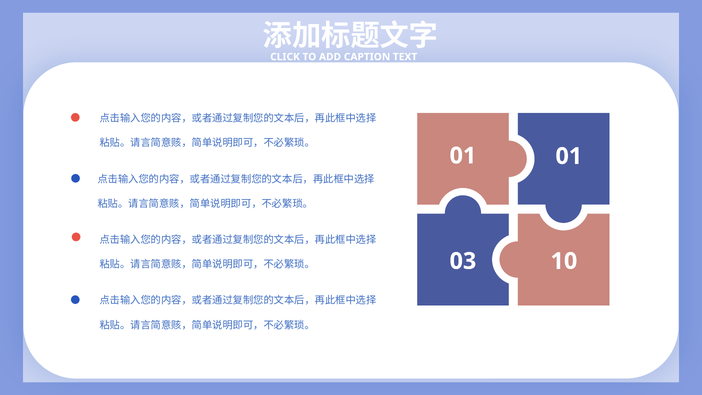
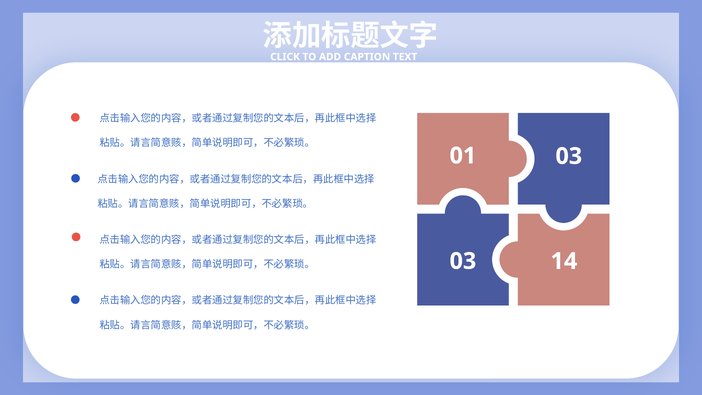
01 01: 01 -> 03
10: 10 -> 14
